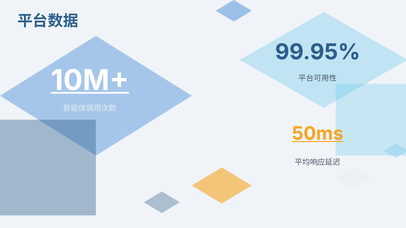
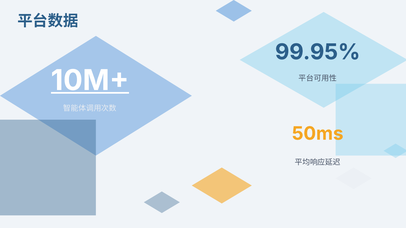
50ms underline: present -> none
